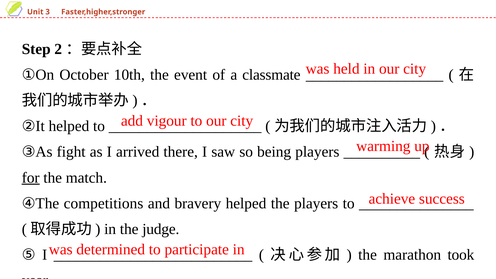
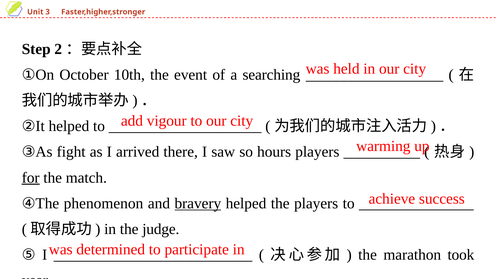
classmate: classmate -> searching
being: being -> hours
competitions: competitions -> phenomenon
bravery underline: none -> present
